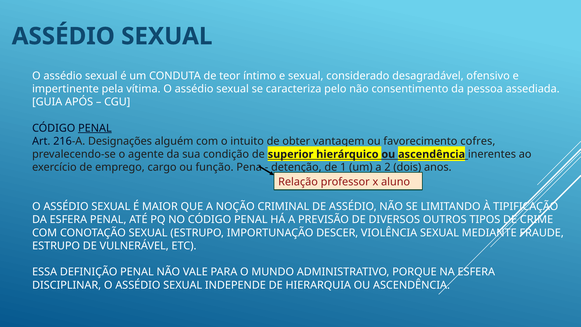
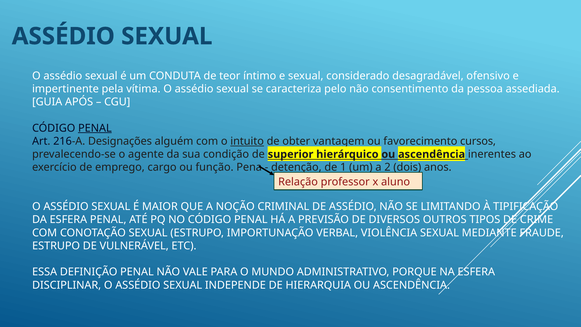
intuito underline: none -> present
cofres: cofres -> cursos
DESCER: DESCER -> VERBAL
